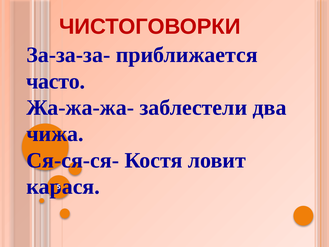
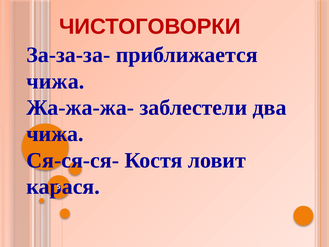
часто at (56, 81): часто -> чижа
